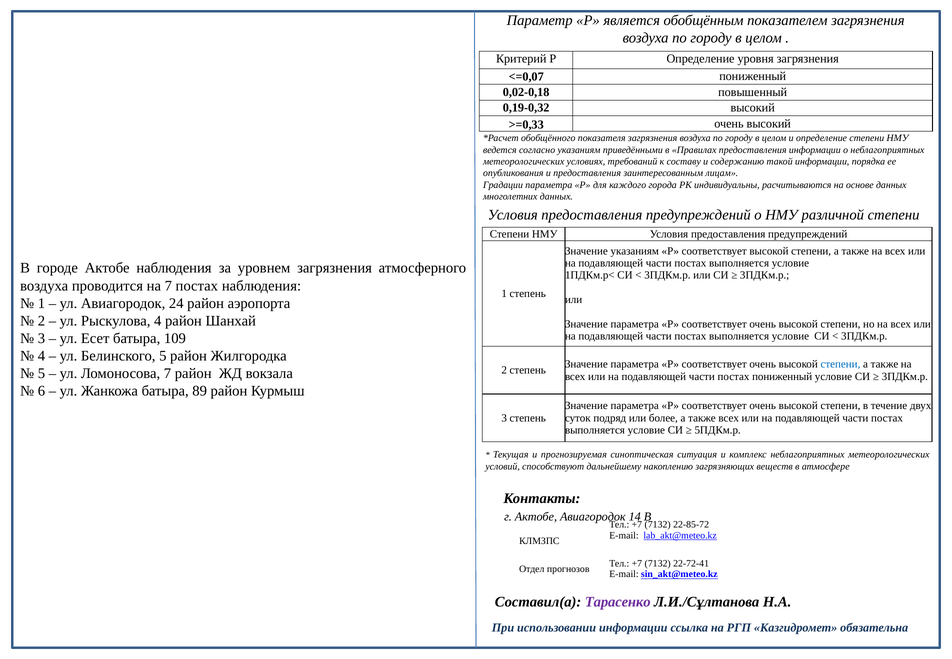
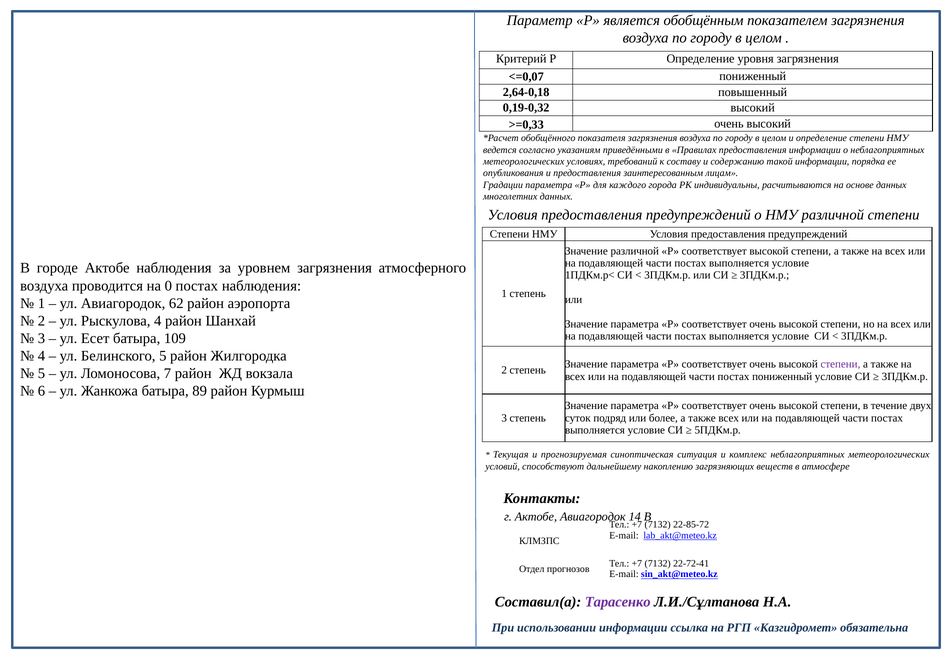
0,02-0,18: 0,02-0,18 -> 2,64-0,18
Значение указаниям: указаниям -> различной
на 7: 7 -> 0
24: 24 -> 62
степени at (840, 364) colour: blue -> purple
